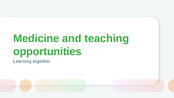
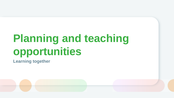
Medicine: Medicine -> Planning
